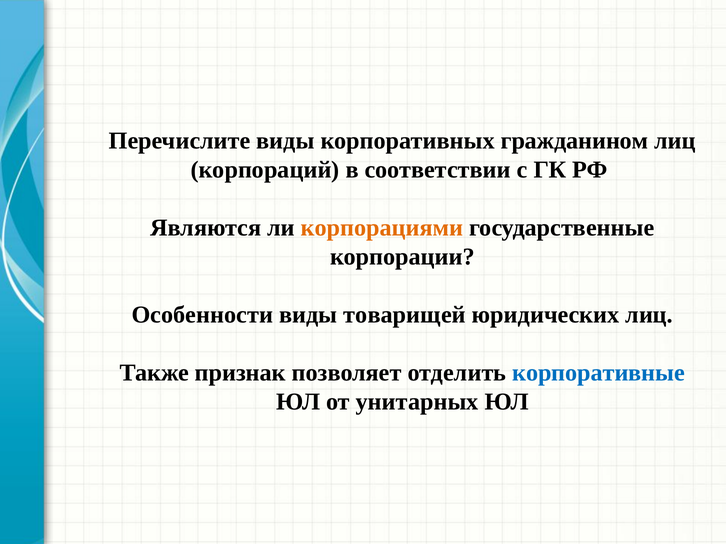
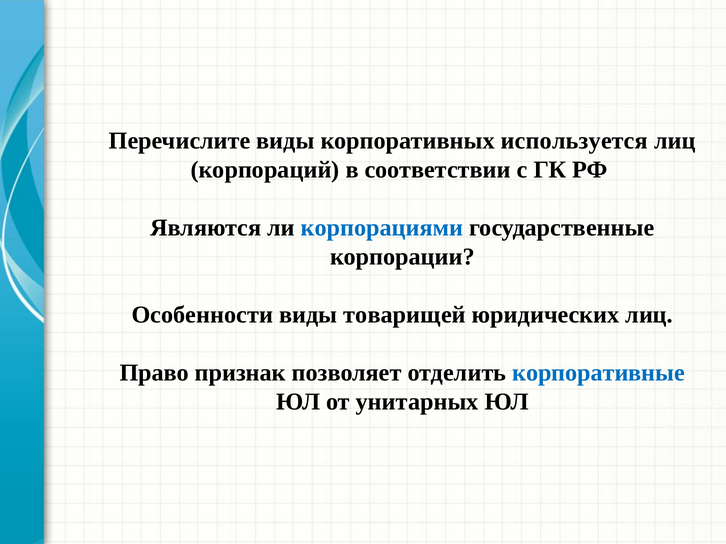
гражданином: гражданином -> используется
корпорациями colour: orange -> blue
Также: Также -> Право
